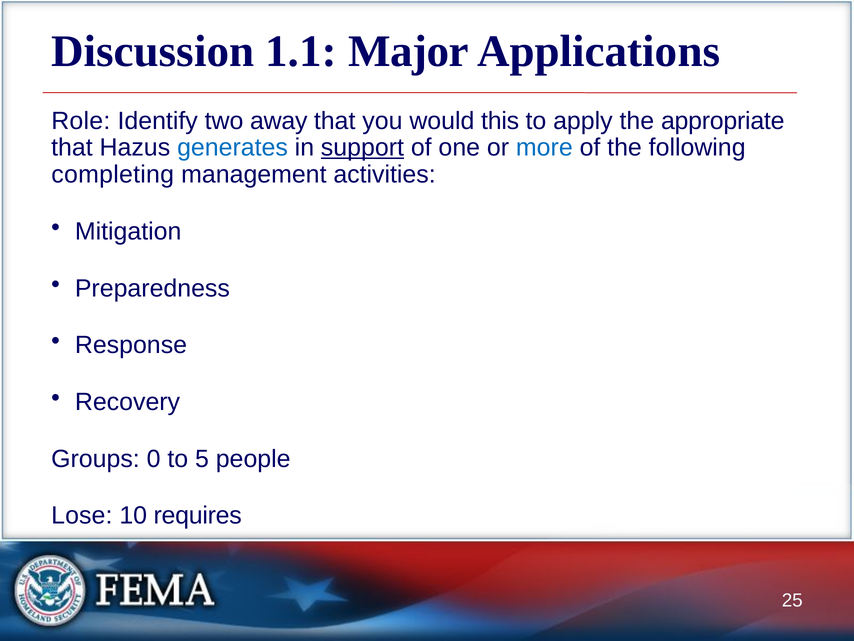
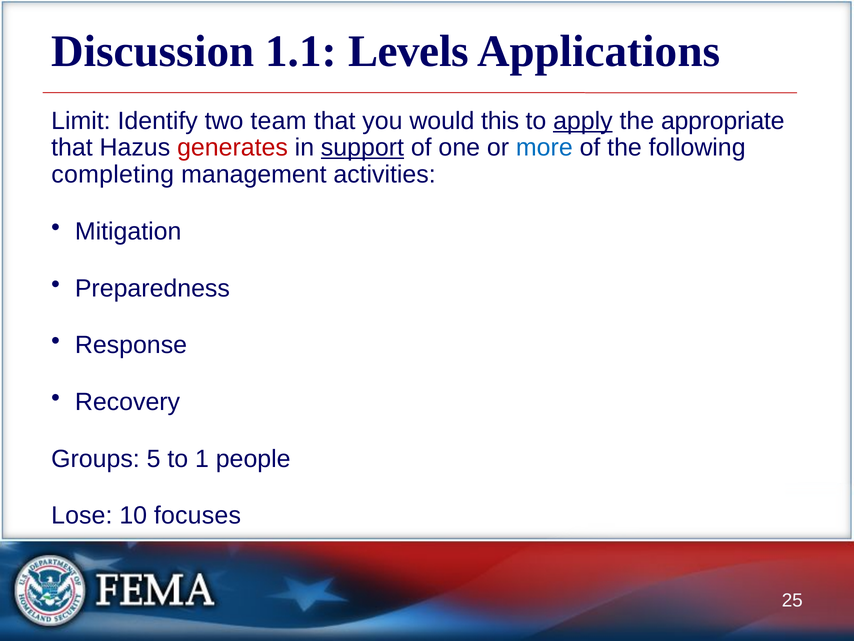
Major: Major -> Levels
Role: Role -> Limit
away: away -> team
apply underline: none -> present
generates colour: blue -> red
0: 0 -> 5
5: 5 -> 1
requires: requires -> focuses
